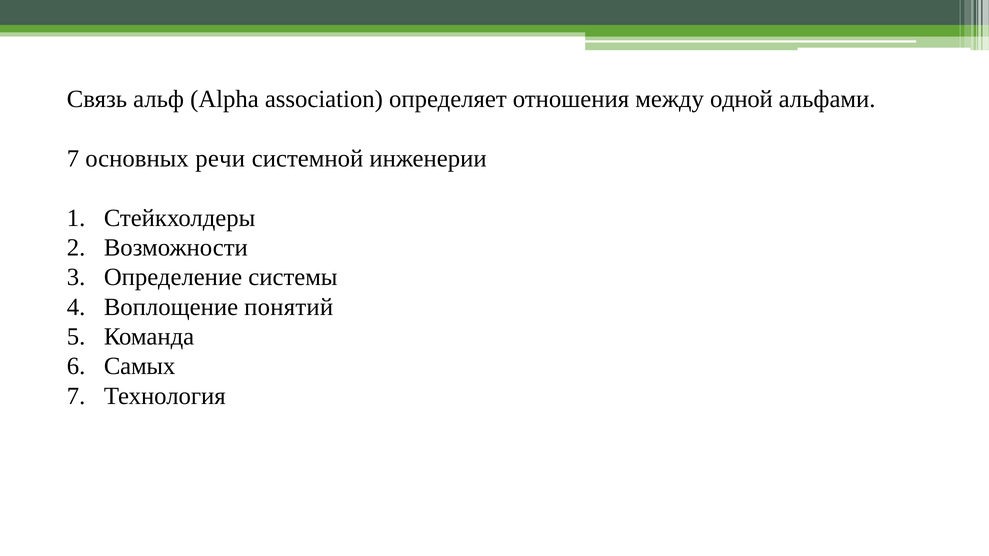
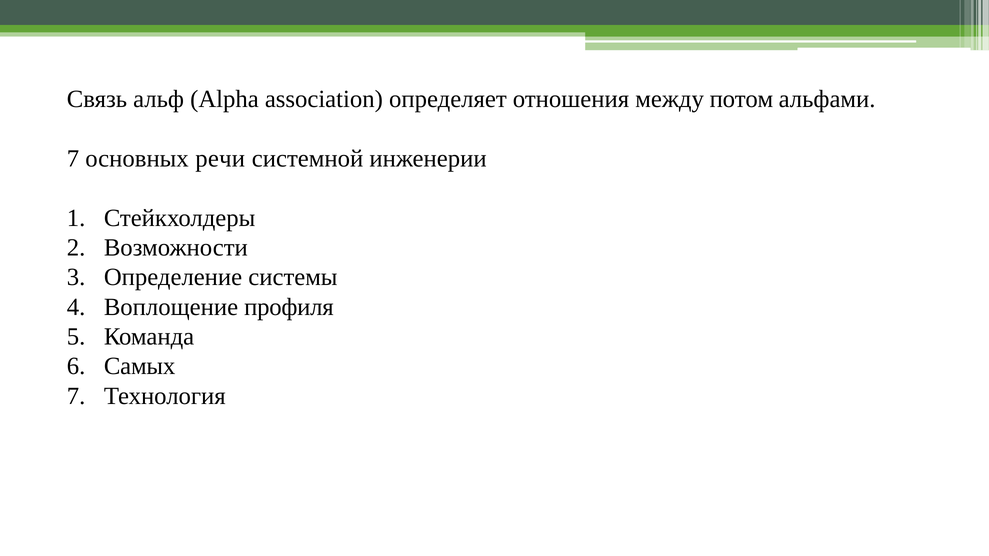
одной: одной -> потом
понятий: понятий -> профиля
